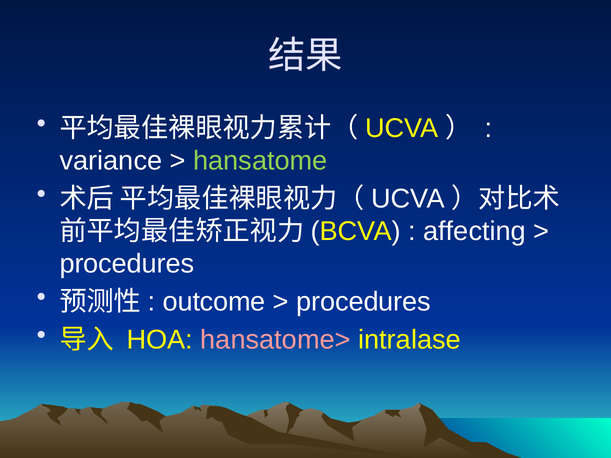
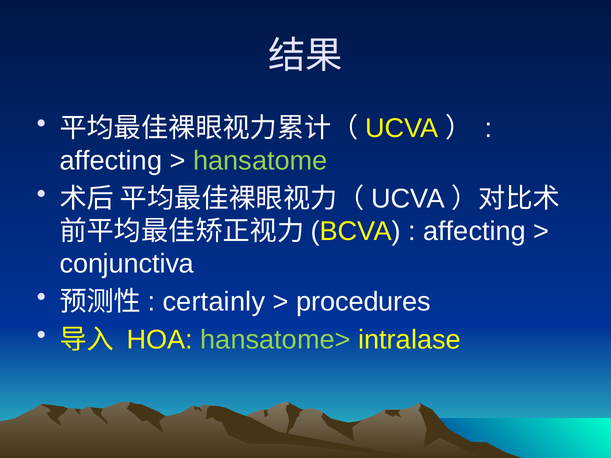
variance at (111, 161): variance -> affecting
procedures at (127, 264): procedures -> conjunctiva
outcome: outcome -> certainly
hansatome> colour: pink -> light green
